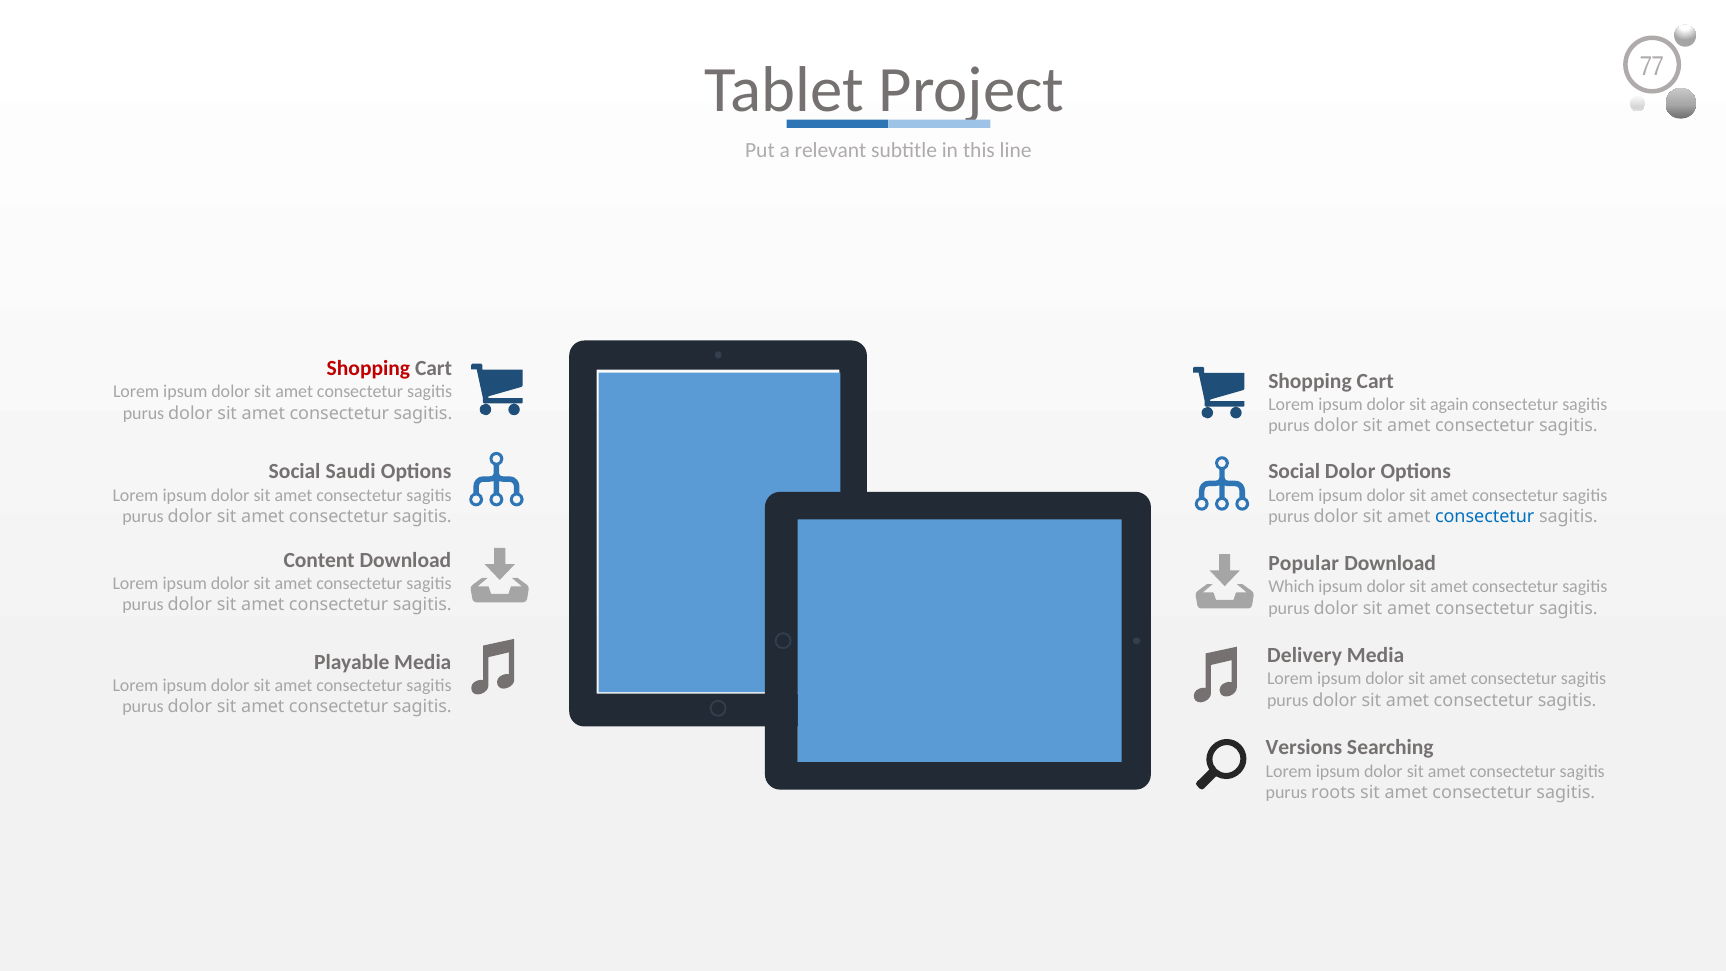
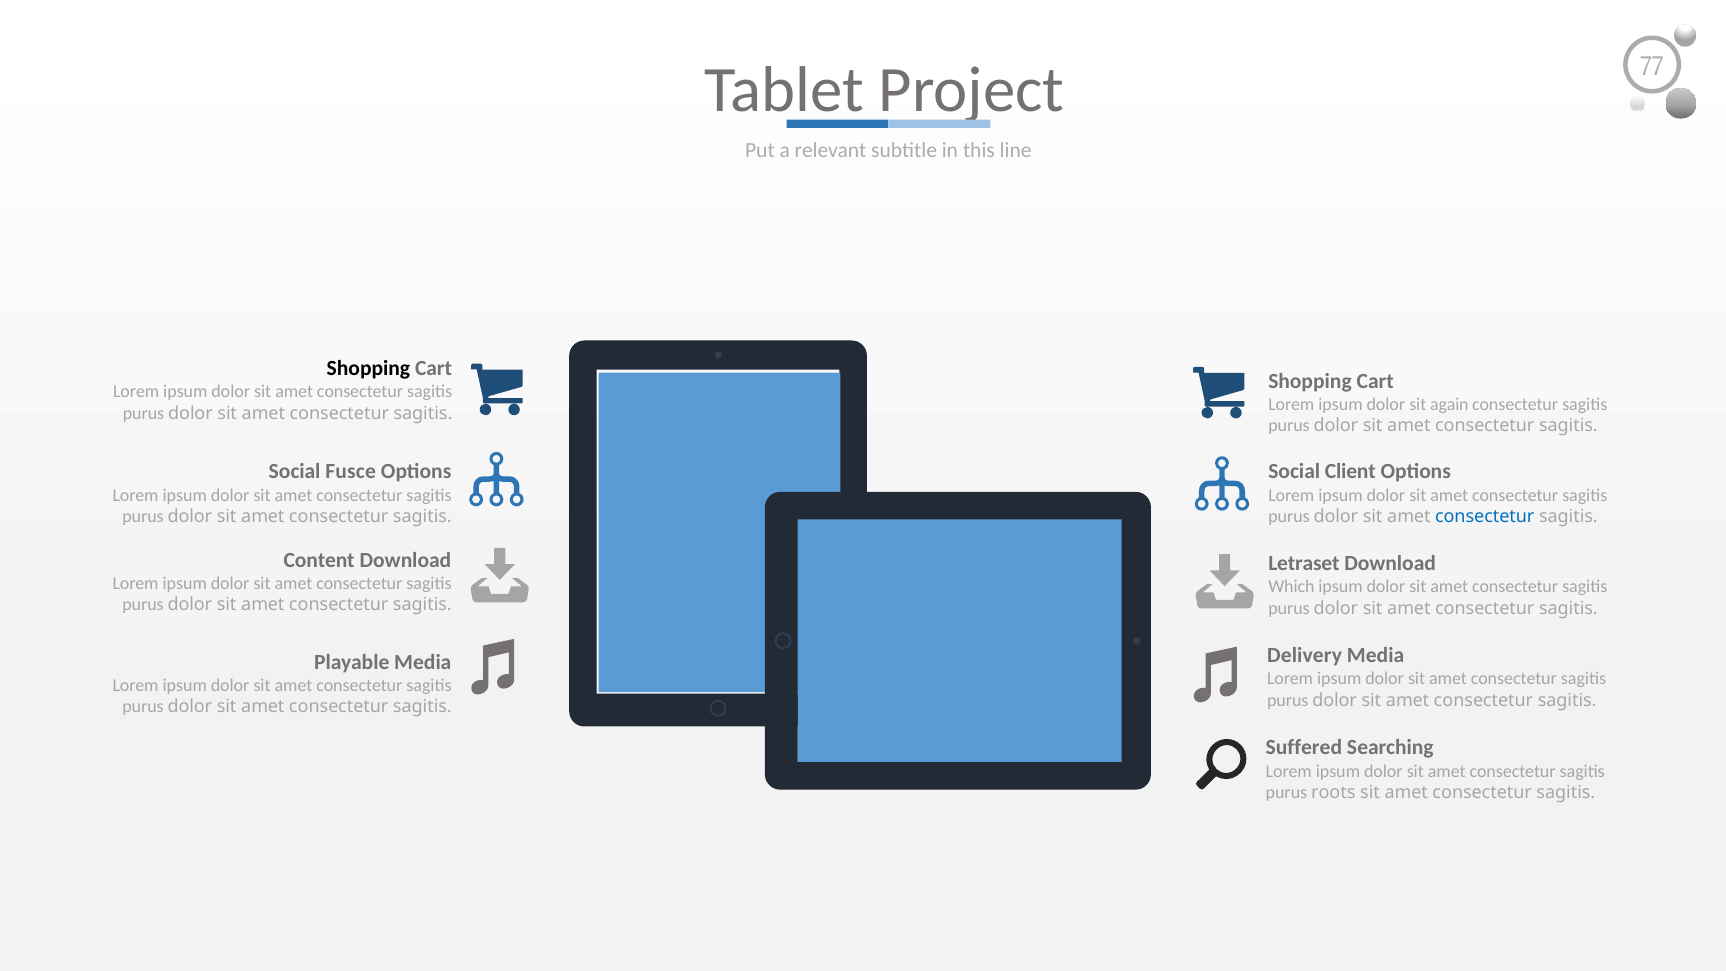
Shopping at (368, 369) colour: red -> black
Saudi: Saudi -> Fusce
Social Dolor: Dolor -> Client
Popular: Popular -> Letraset
Versions: Versions -> Suffered
